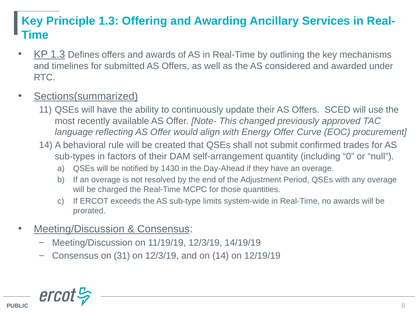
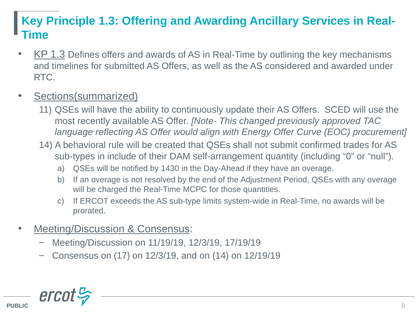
factors: factors -> include
14/19/19: 14/19/19 -> 17/19/19
31: 31 -> 17
